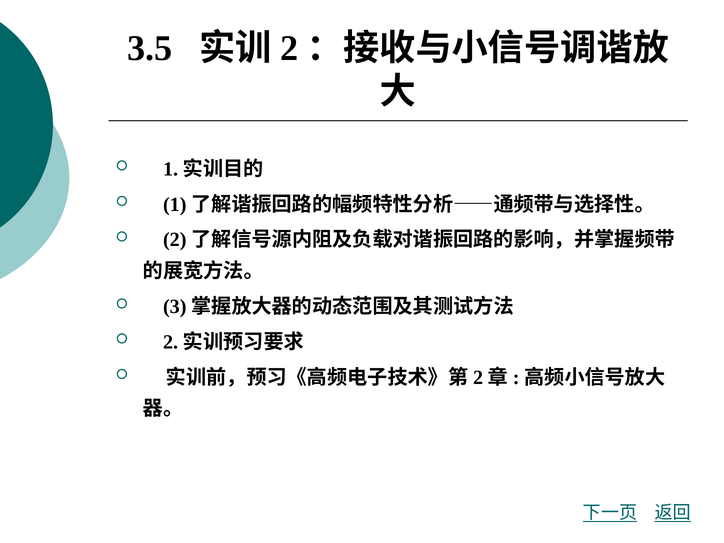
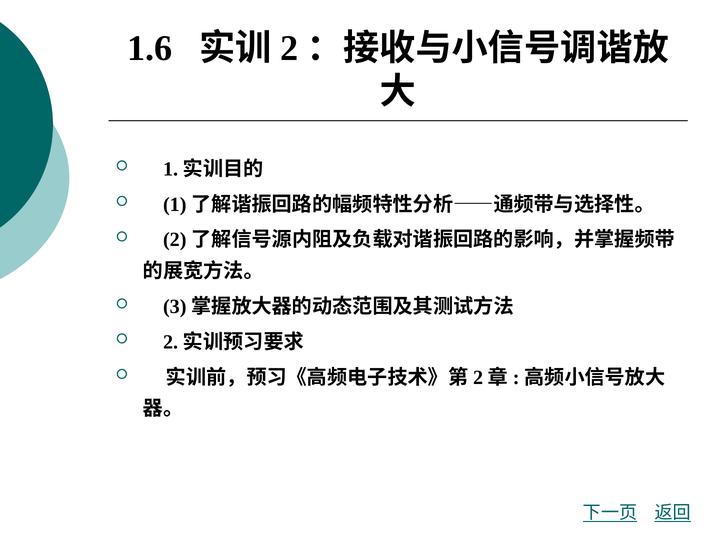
3.5: 3.5 -> 1.6
